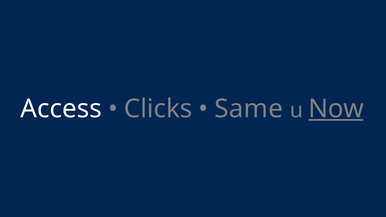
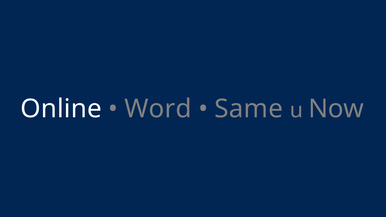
Access: Access -> Online
Clicks: Clicks -> Word
Now underline: present -> none
